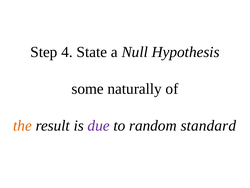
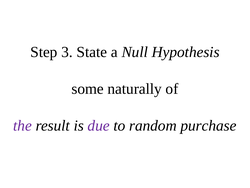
4: 4 -> 3
the colour: orange -> purple
standard: standard -> purchase
